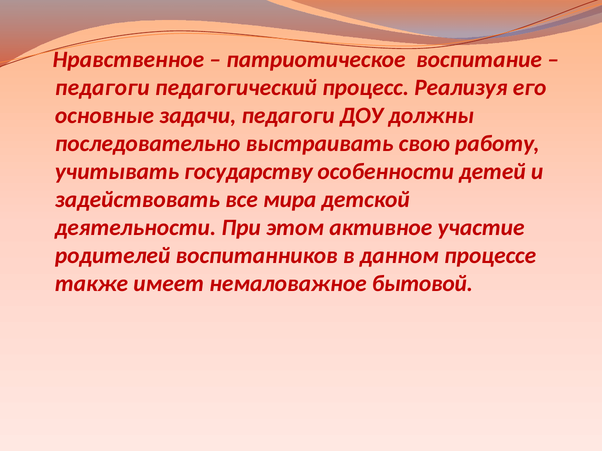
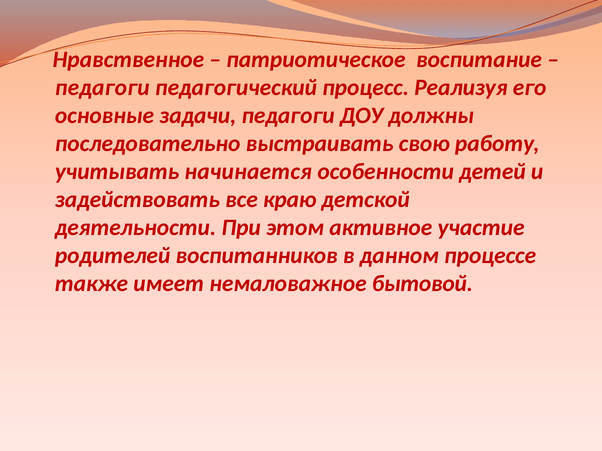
государству: государству -> начинается
мира: мира -> краю
